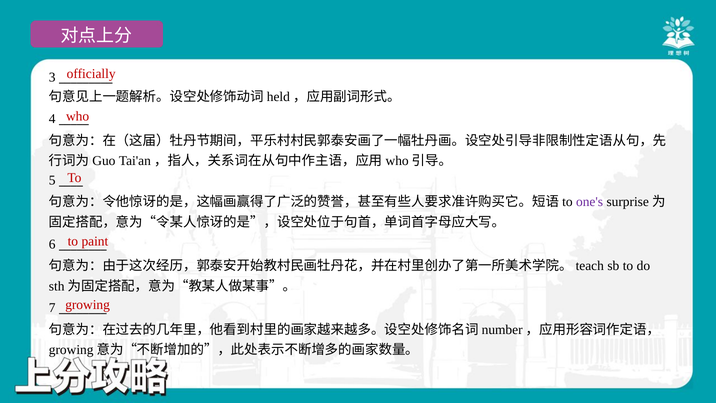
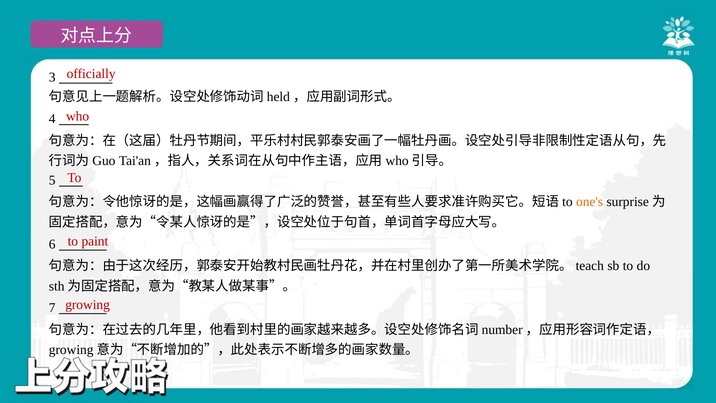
one's colour: purple -> orange
